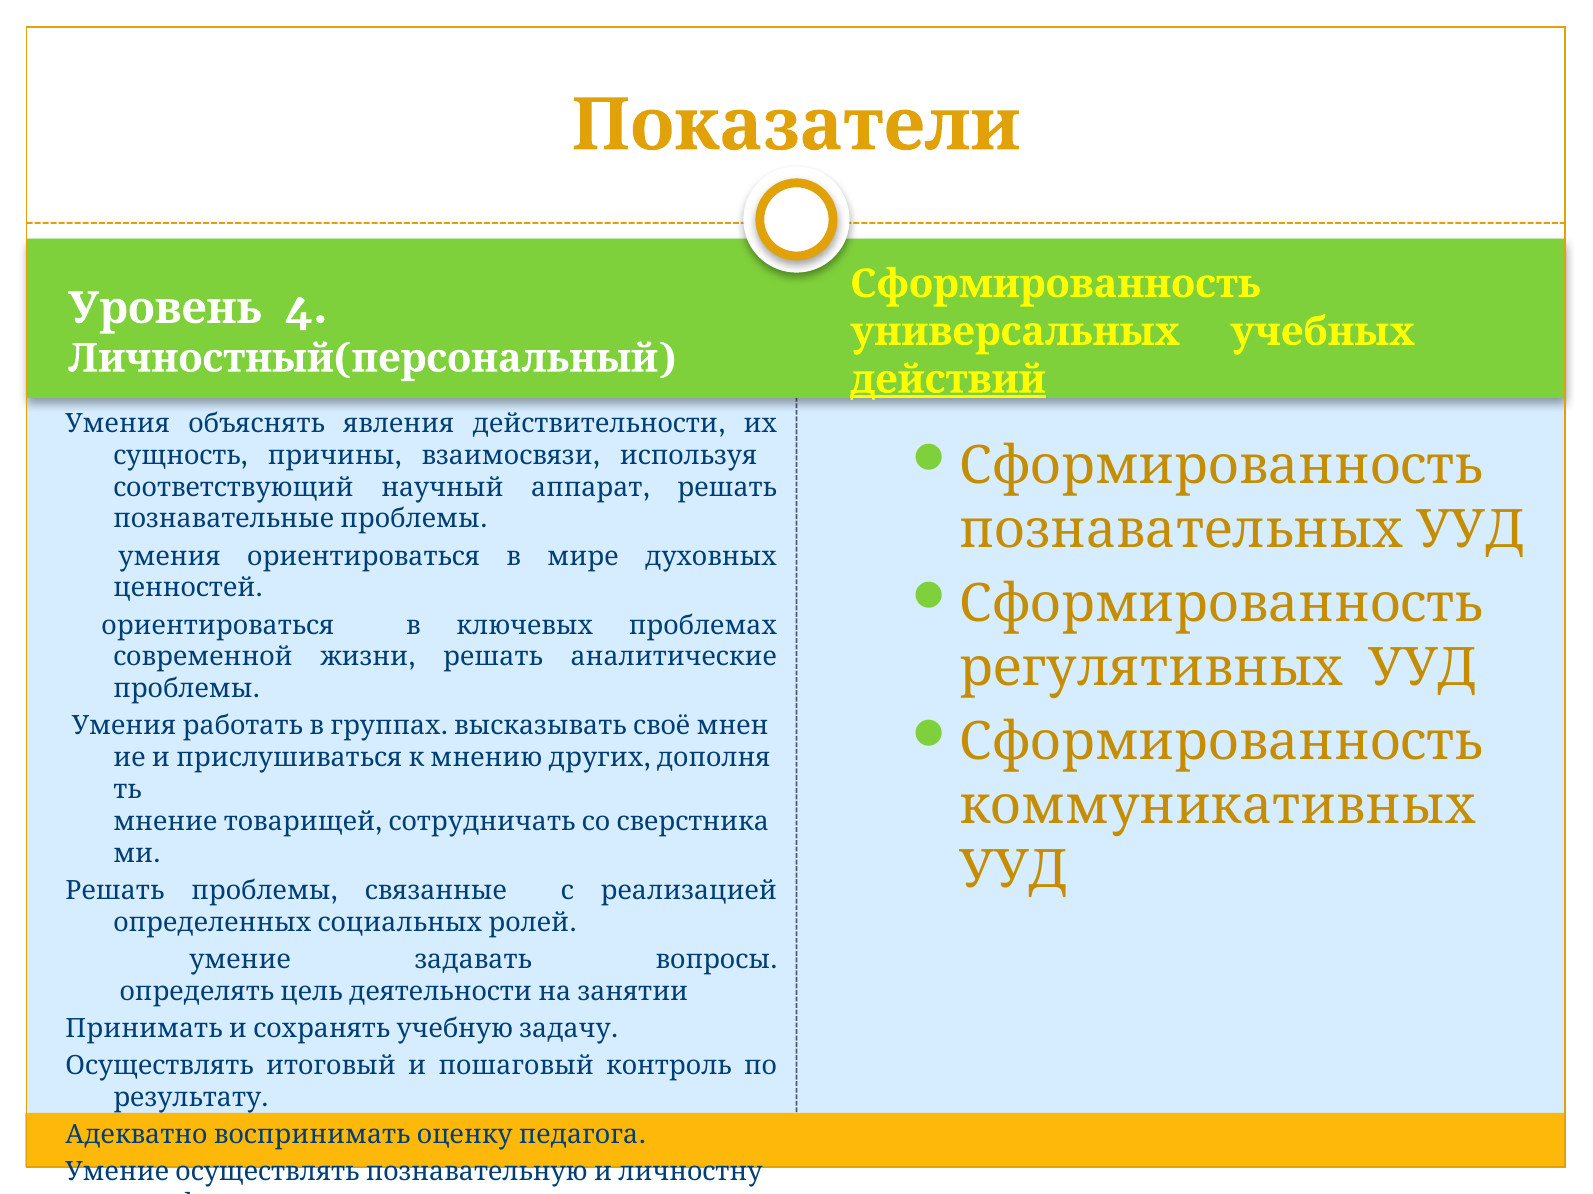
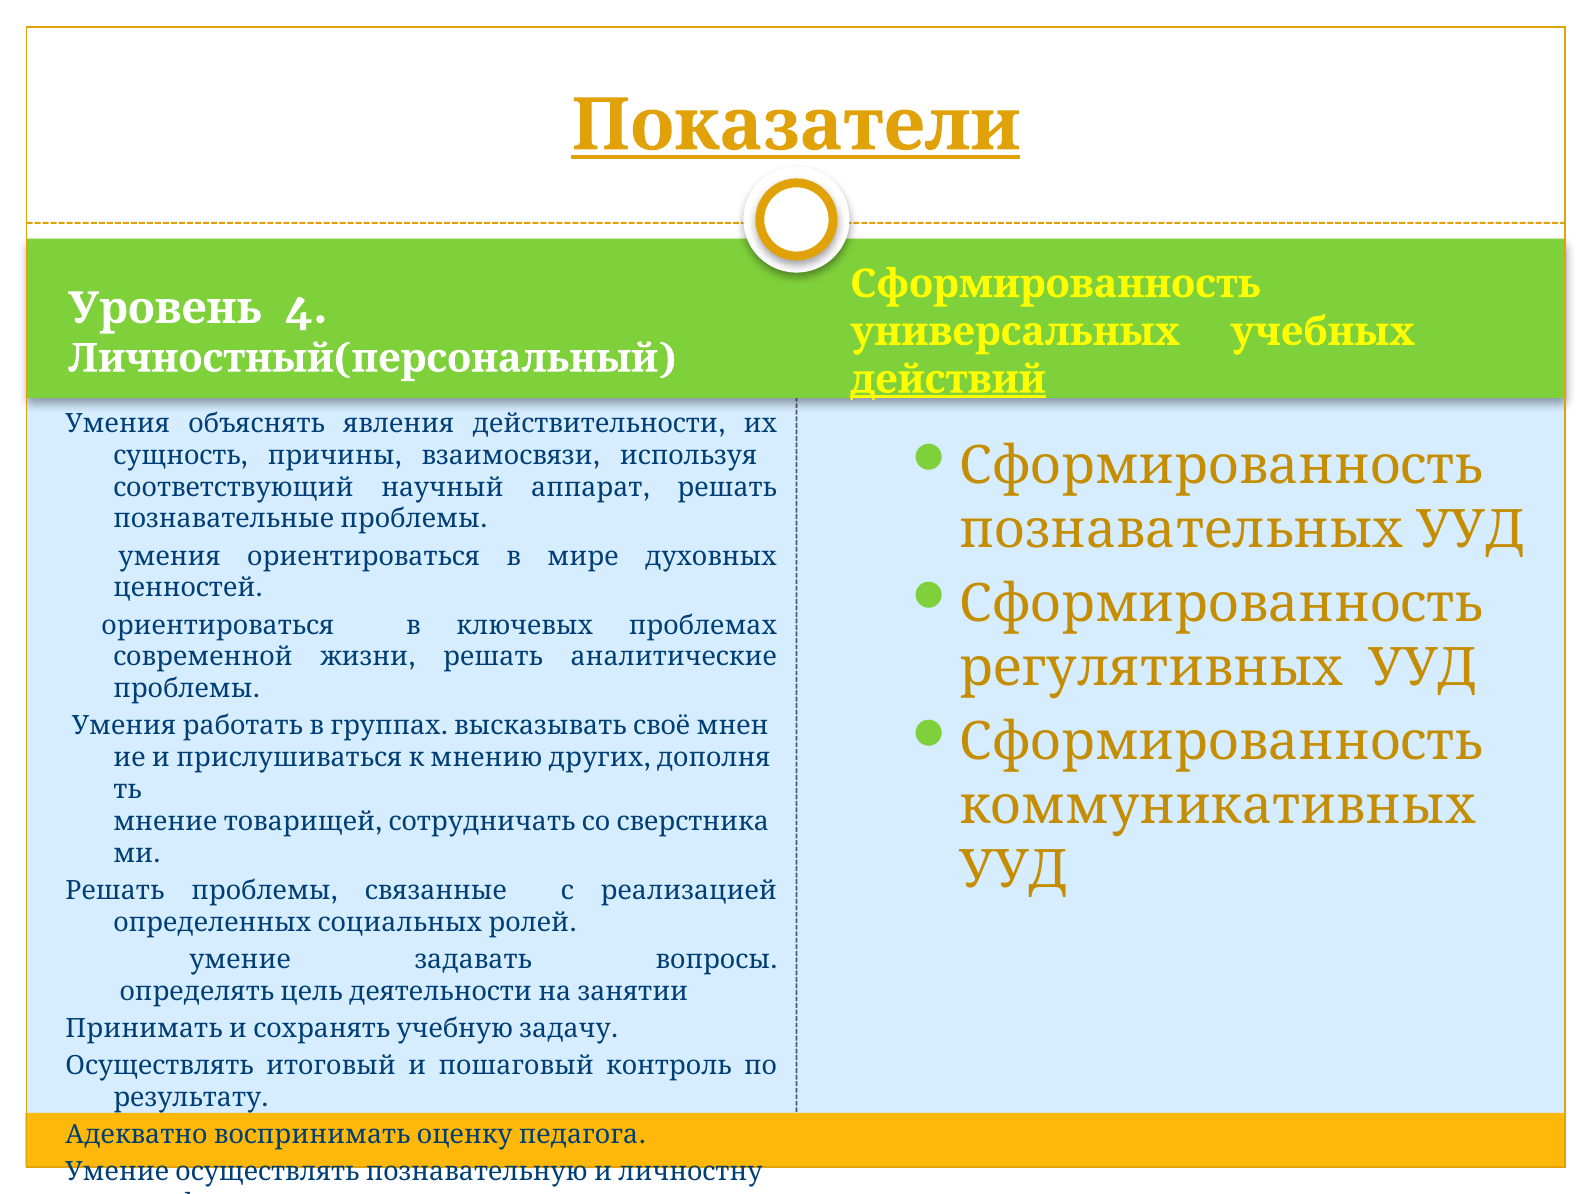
Показатели underline: none -> present
